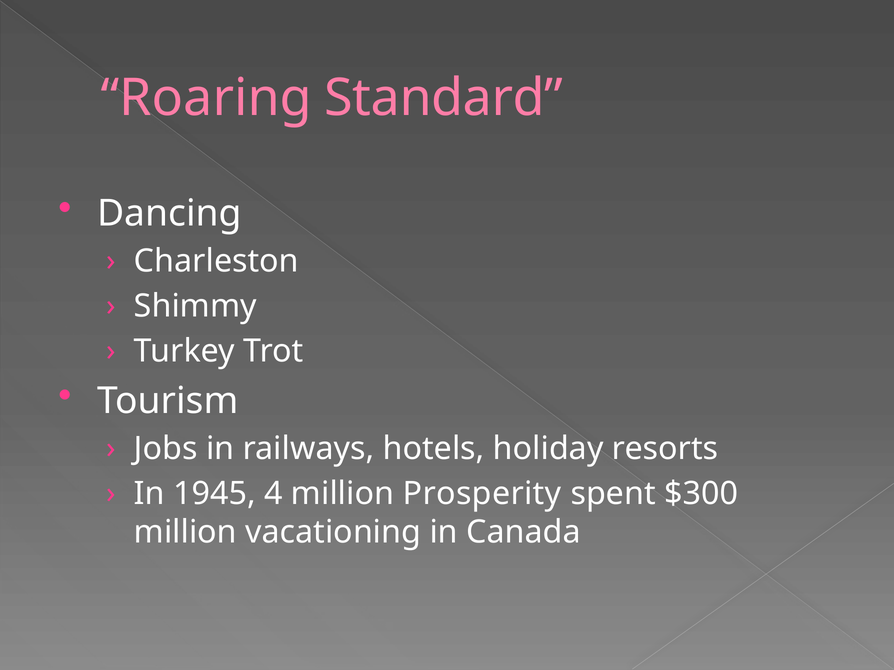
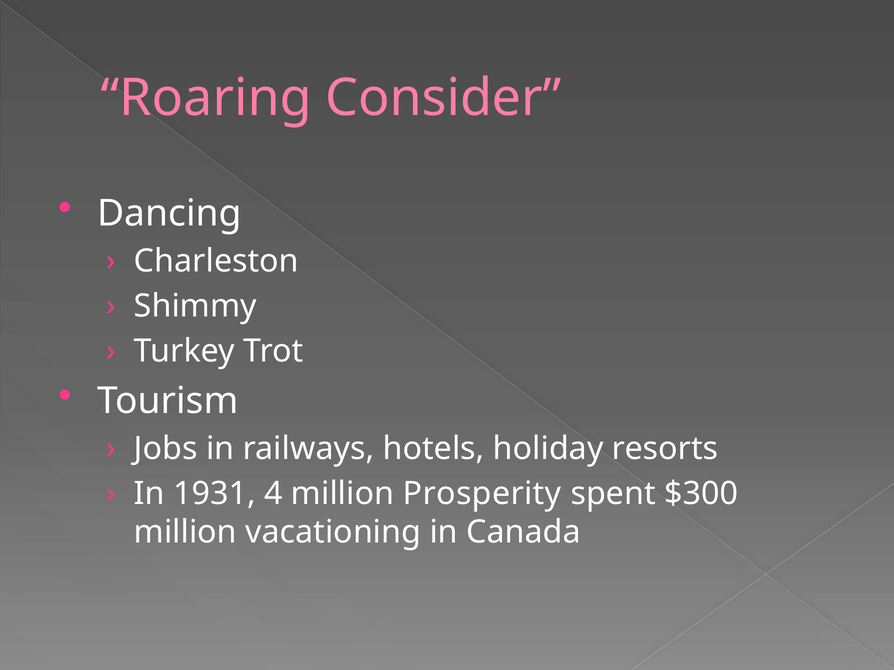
Standard: Standard -> Consider
1945: 1945 -> 1931
